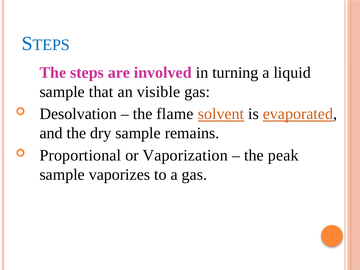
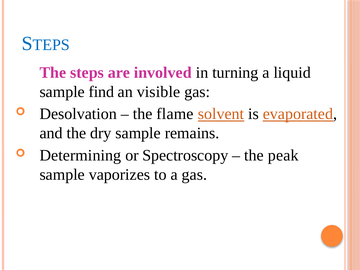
that: that -> find
Proportional: Proportional -> Determining
Vaporization: Vaporization -> Spectroscopy
